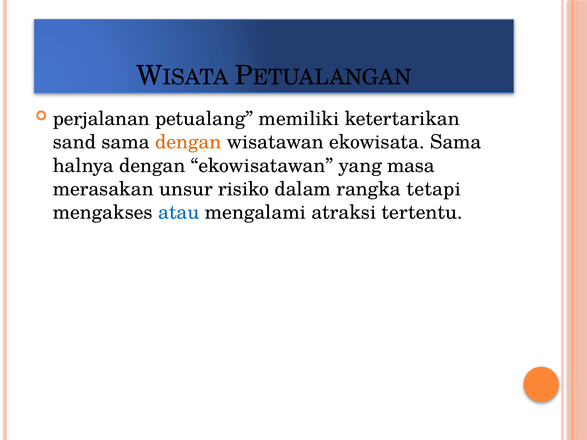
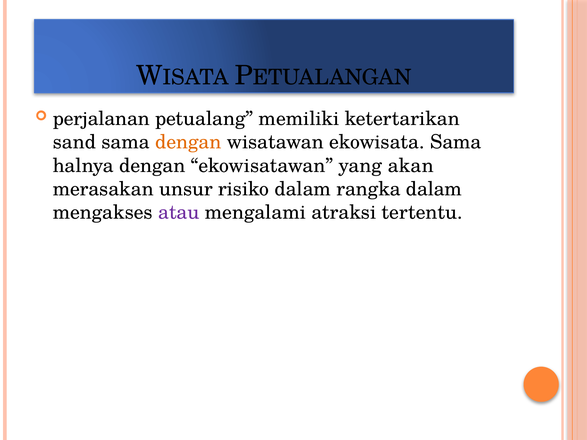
masa: masa -> akan
rangka tetapi: tetapi -> dalam
atau colour: blue -> purple
